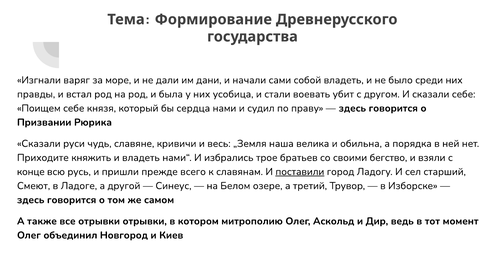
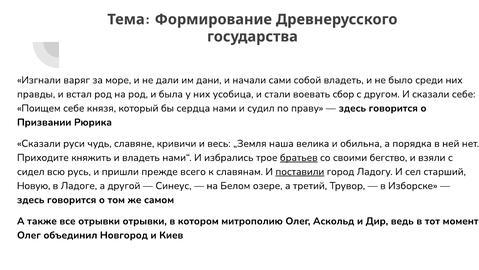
убит: убит -> сбор
братьев underline: none -> present
конце: конце -> сидел
Смеют: Смеют -> Новую
